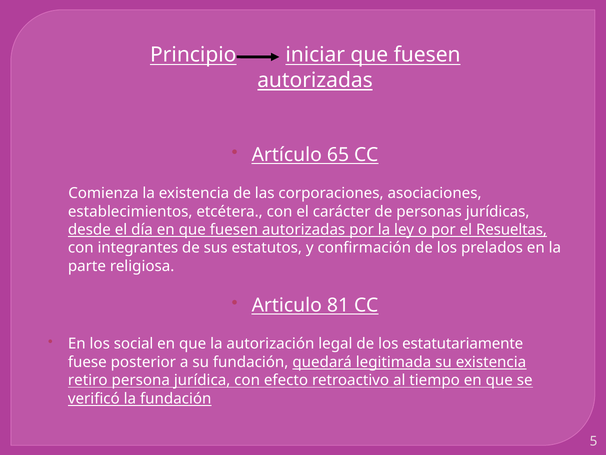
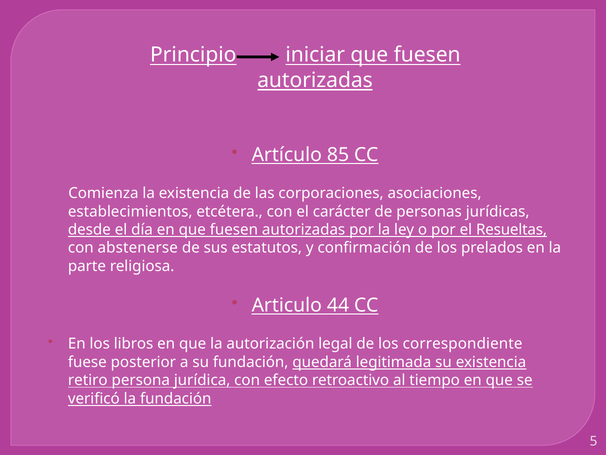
65: 65 -> 85
integrantes: integrantes -> abstenerse
81: 81 -> 44
social: social -> libros
estatutariamente: estatutariamente -> correspondiente
